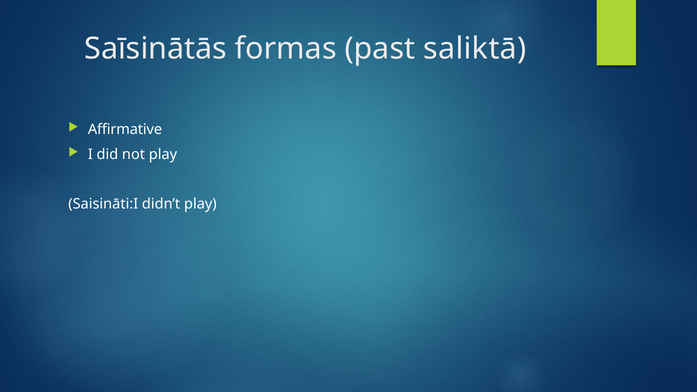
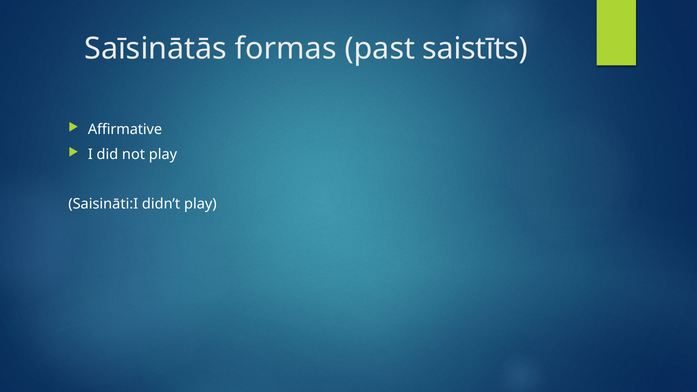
saliktā: saliktā -> saistīts
